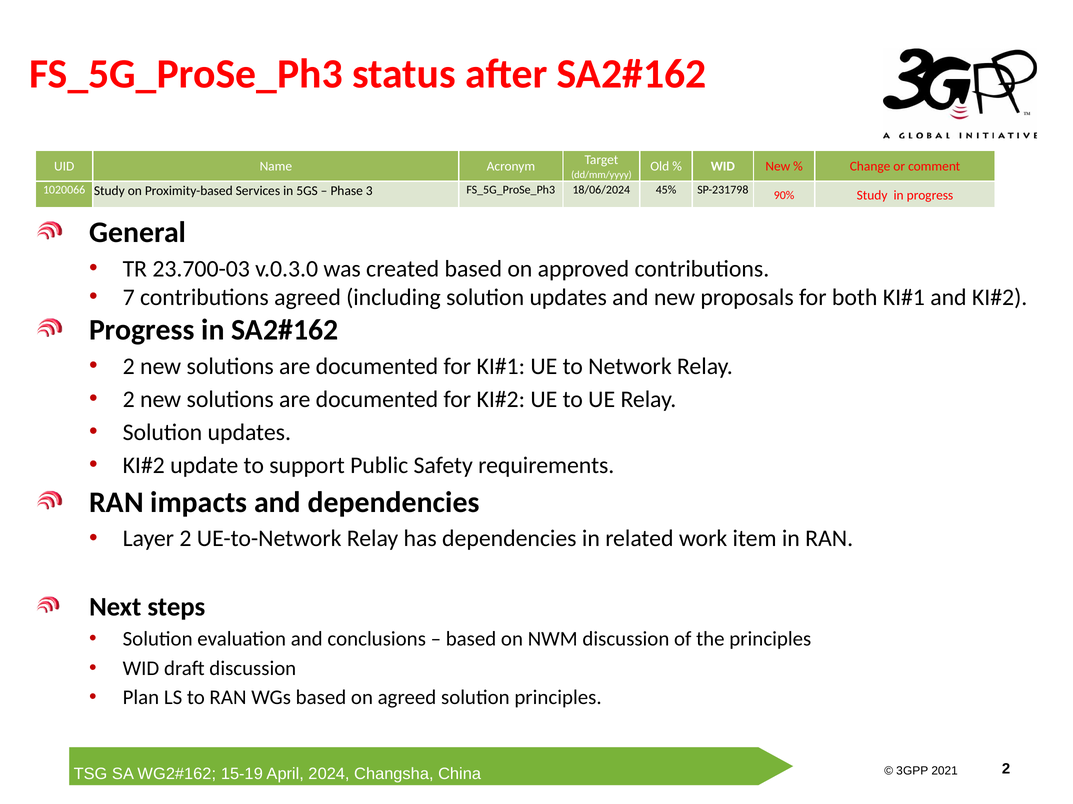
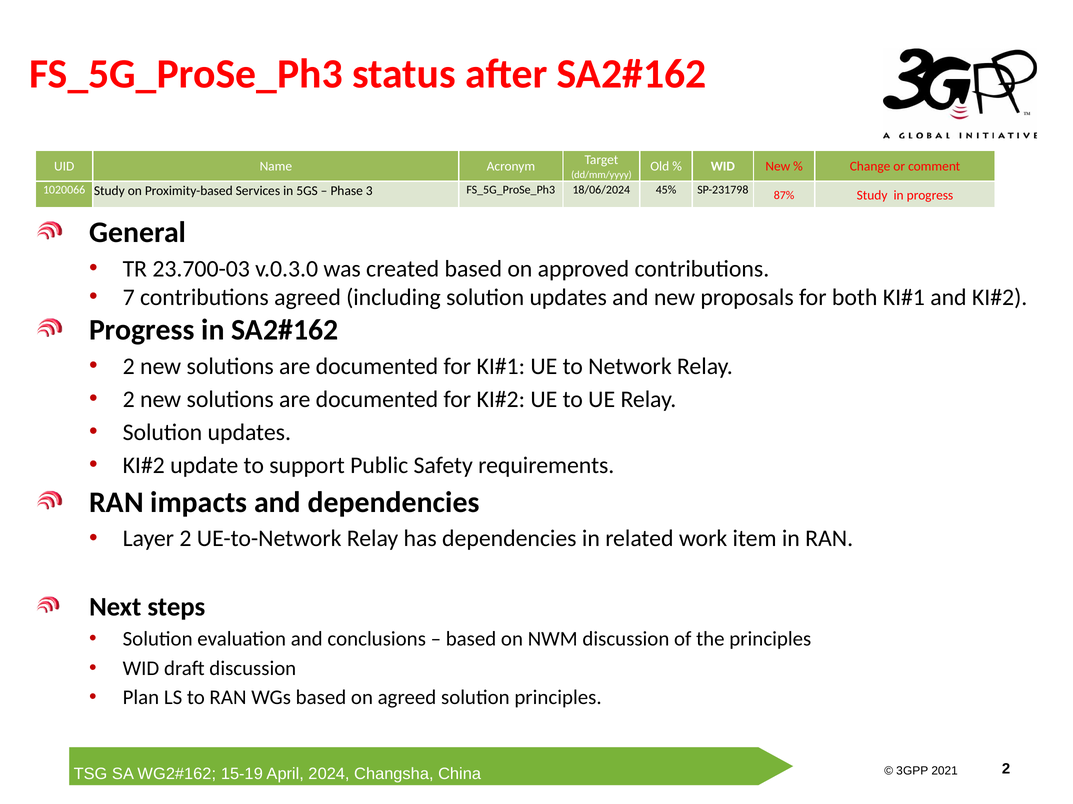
90%: 90% -> 87%
